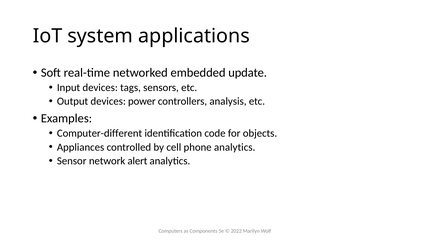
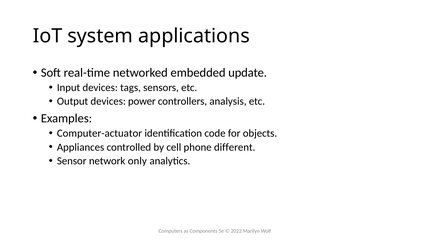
Computer-different: Computer-different -> Computer-actuator
phone analytics: analytics -> different
alert: alert -> only
